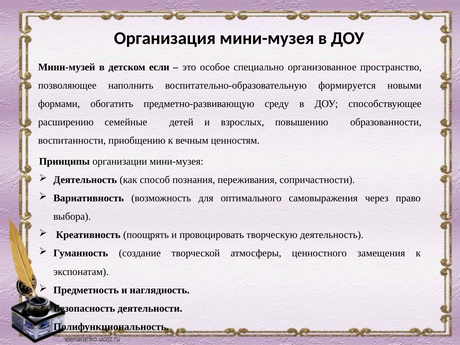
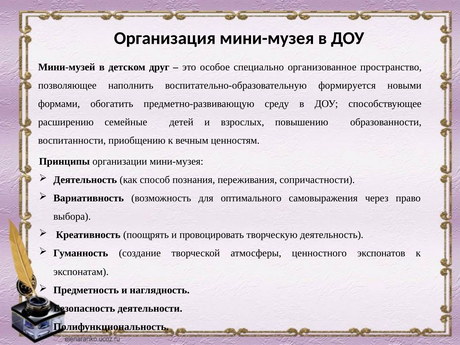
если: если -> друг
замещения: замещения -> экспонатов
